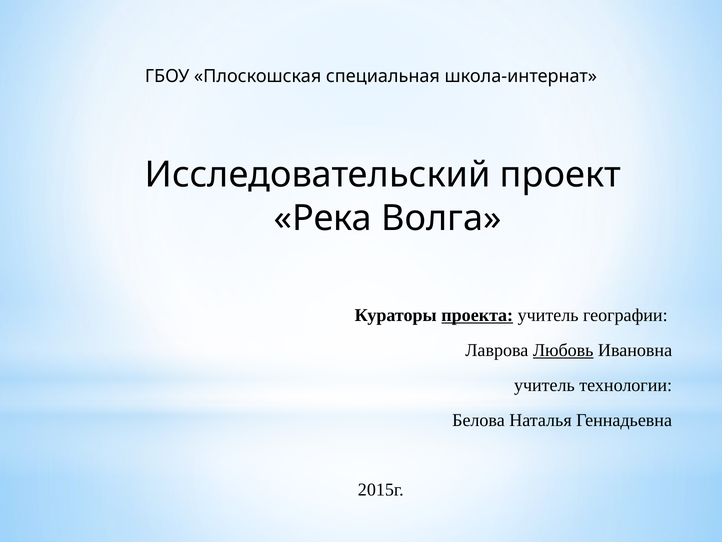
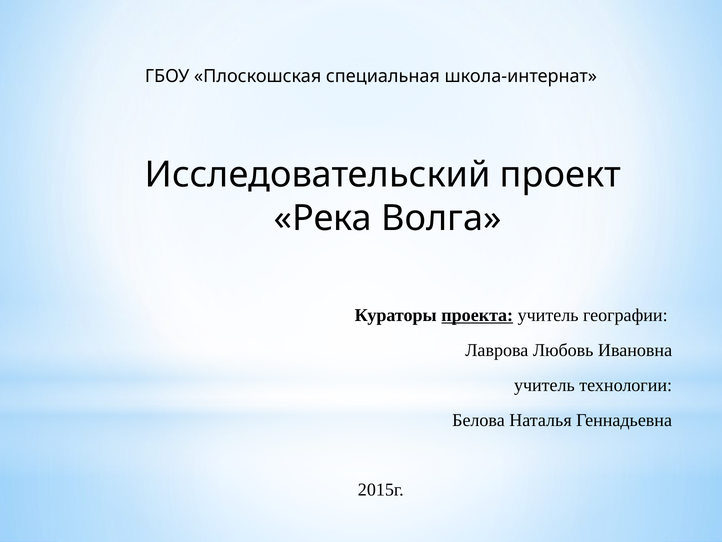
Любовь underline: present -> none
